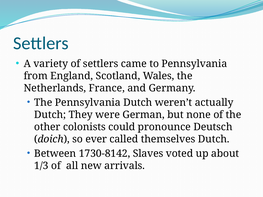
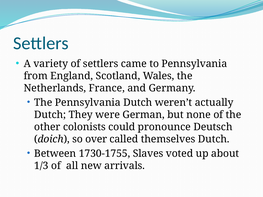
ever: ever -> over
1730-8142: 1730-8142 -> 1730-1755
